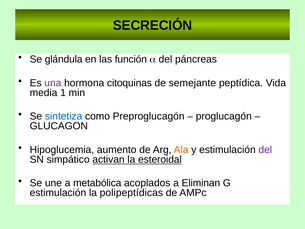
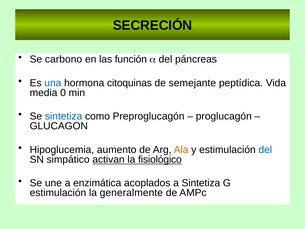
glándula: glándula -> carbono
una colour: purple -> blue
1: 1 -> 0
del at (265, 150) colour: purple -> blue
esteroidal: esteroidal -> fisiológico
metabólica: metabólica -> enzimática
a Eliminan: Eliminan -> Sintetiza
polipeptídicas: polipeptídicas -> generalmente
